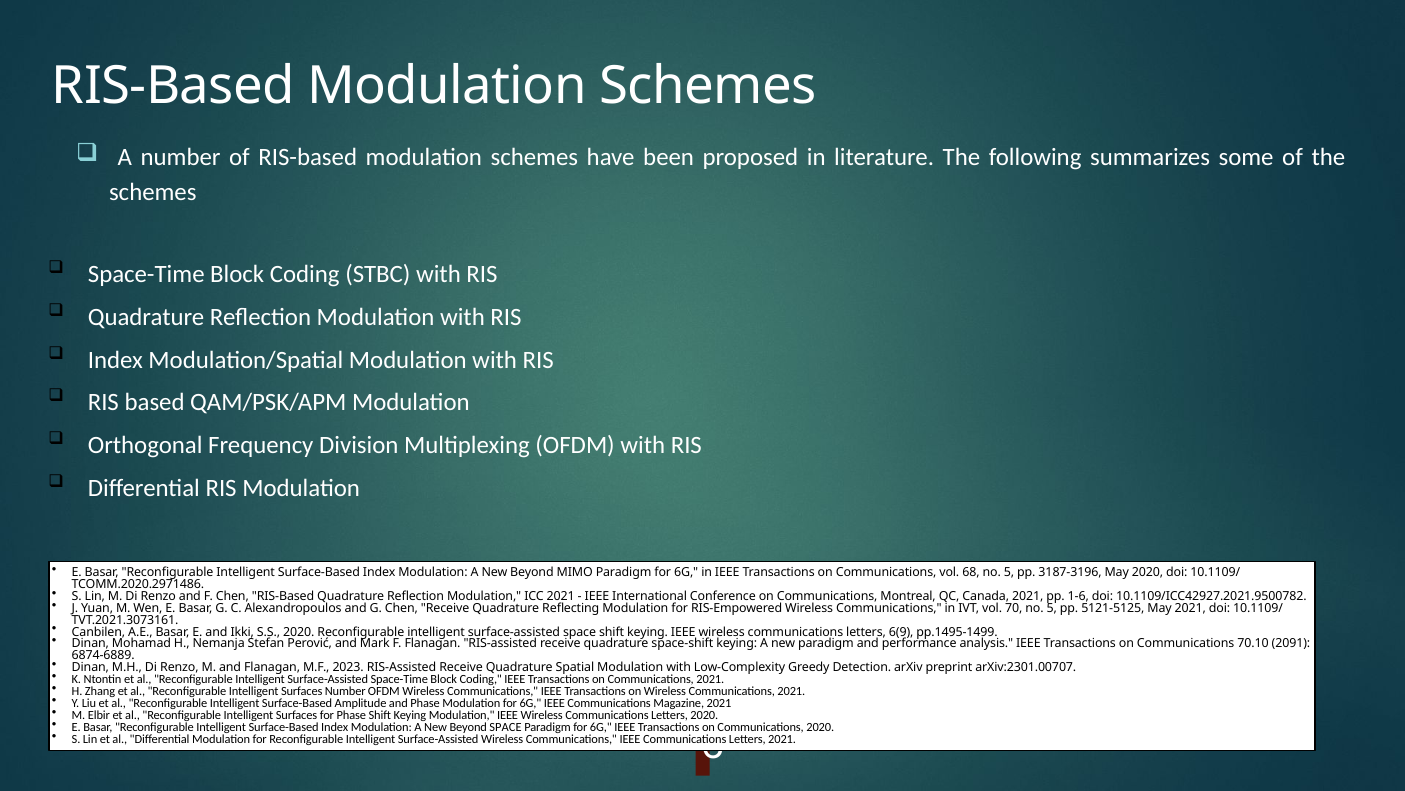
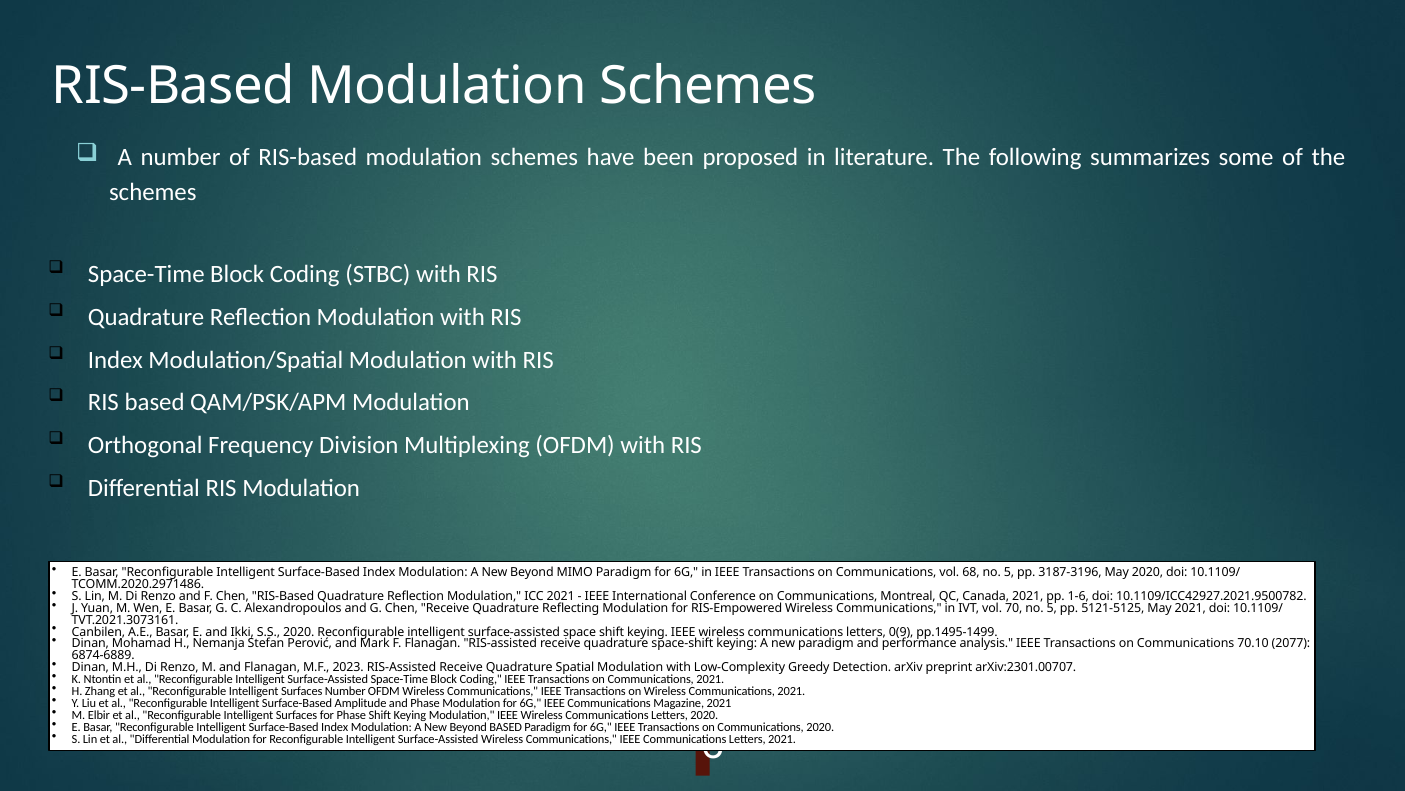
6(9: 6(9 -> 0(9
2091: 2091 -> 2077
Beyond SPACE: SPACE -> BASED
